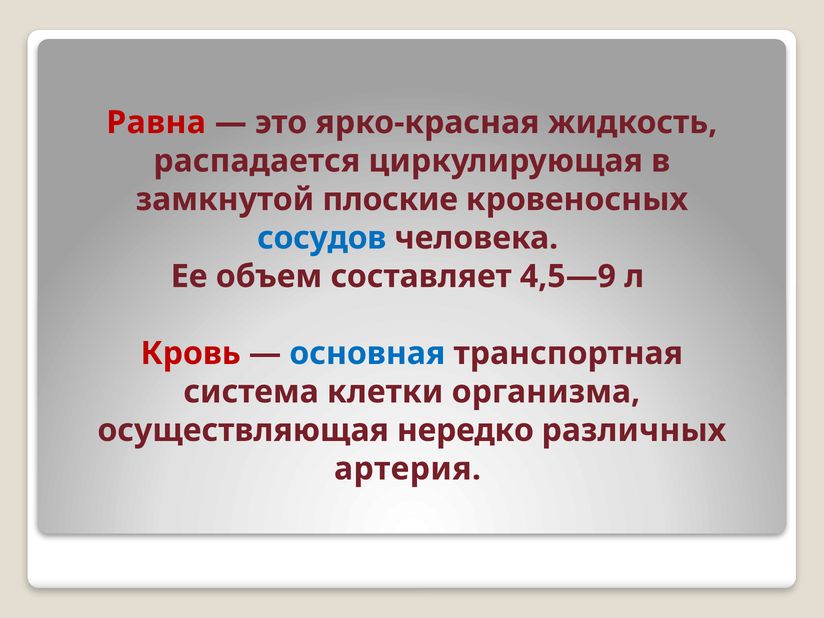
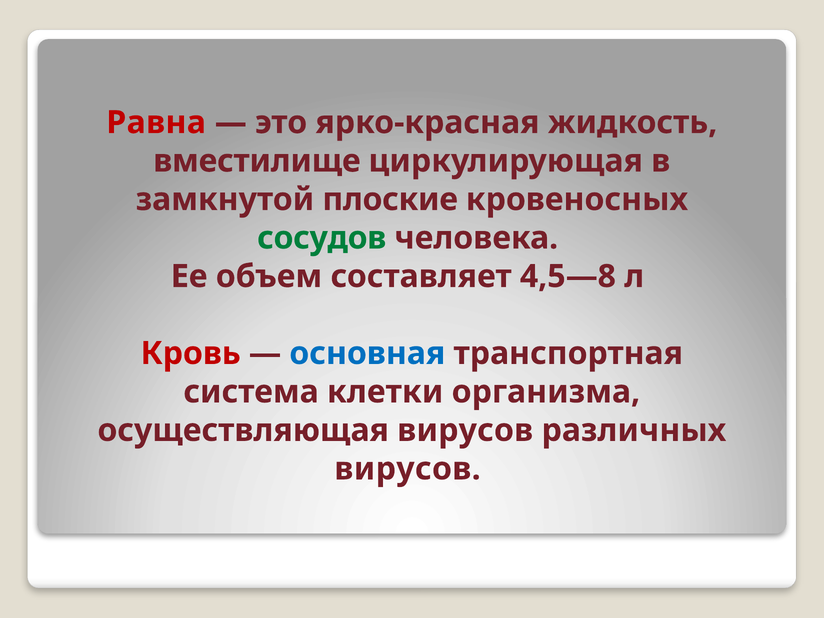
распадается: распадается -> вместилище
сосудов colour: blue -> green
4,5—9: 4,5—9 -> 4,5—8
осуществляющая нередко: нередко -> вирусов
артерия at (407, 469): артерия -> вирусов
